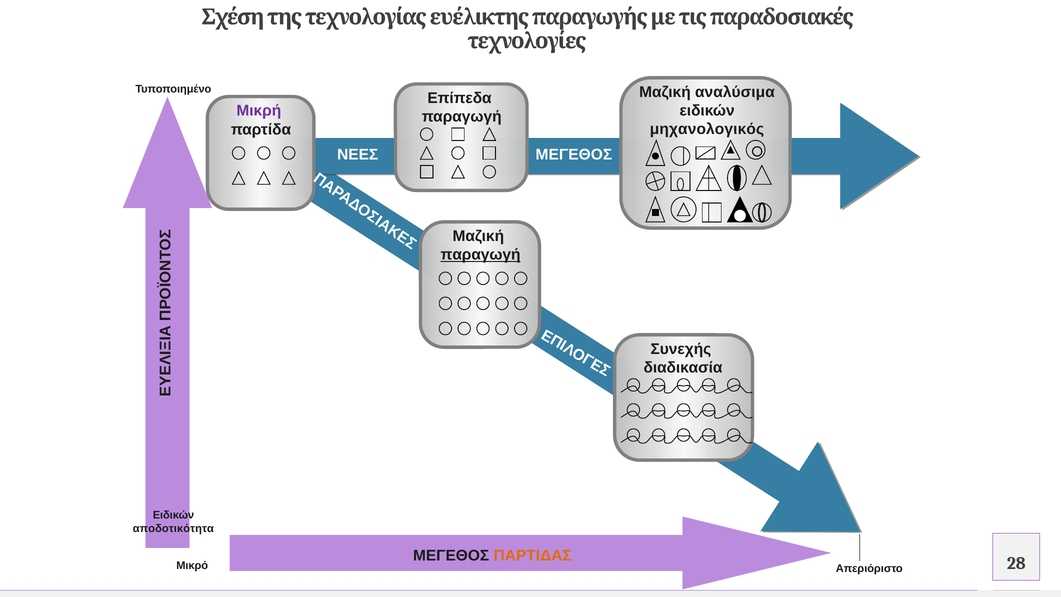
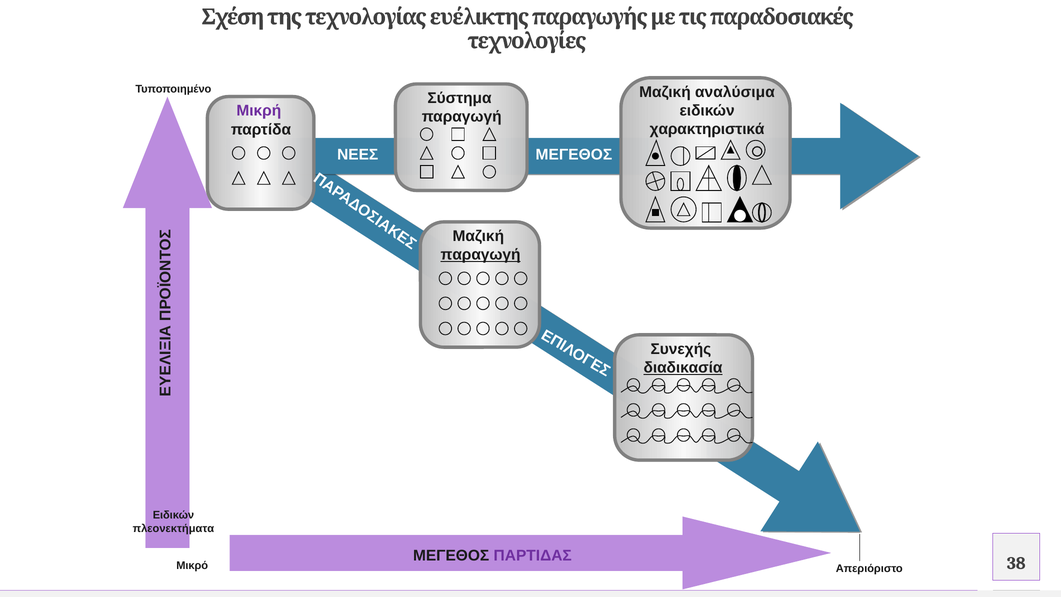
Επίπεδα: Επίπεδα -> Σύστημα
μηχανολογικός: μηχανολογικός -> χαρακτηριστικά
διαδικασία underline: none -> present
αποδοτικότητα: αποδοτικότητα -> πλεονεκτήματα
ΠΑΡΤΙΔΑΣ colour: orange -> purple
28: 28 -> 38
